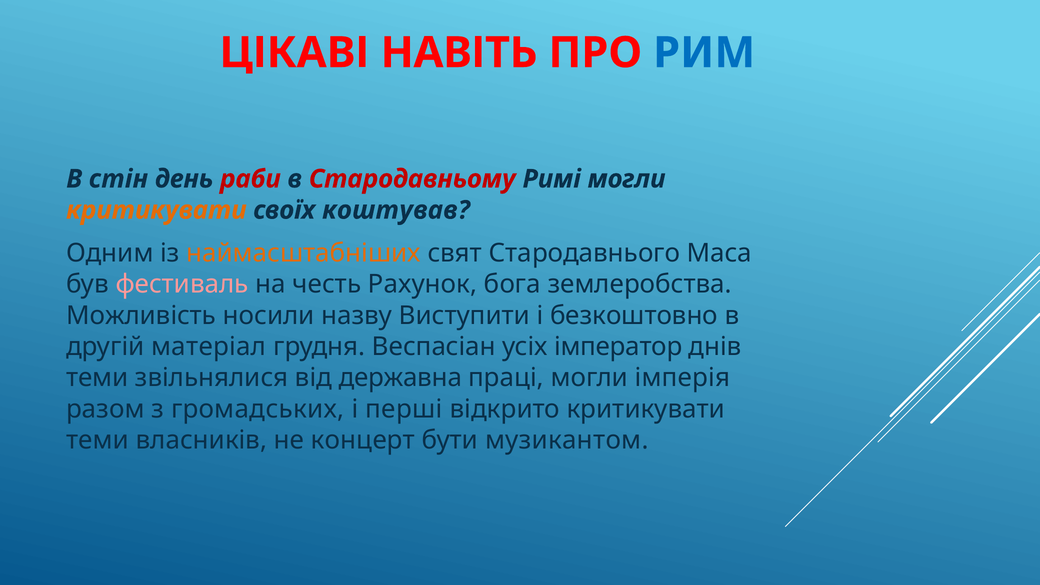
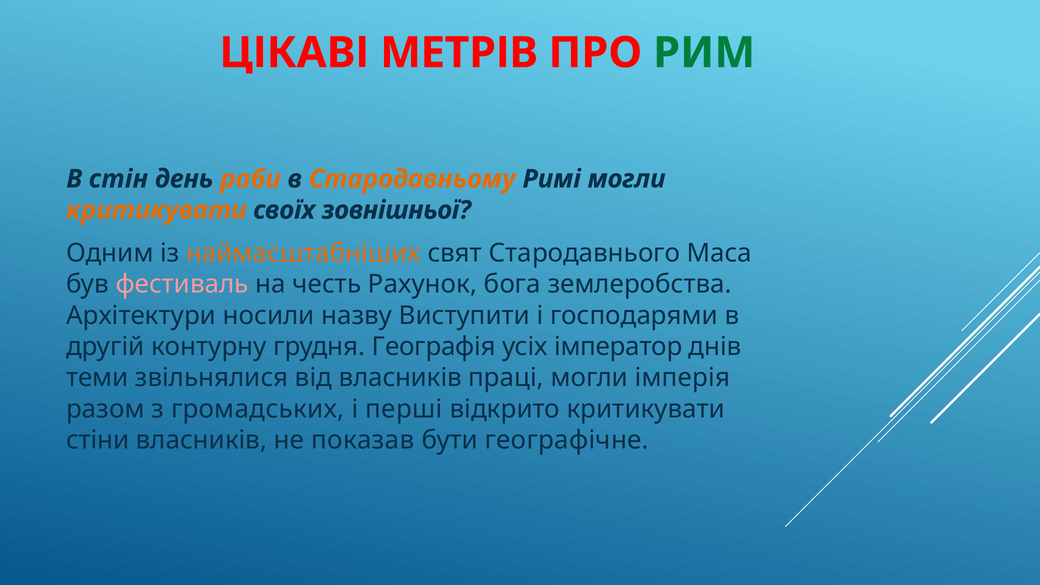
НАВІТЬ: НАВІТЬ -> МЕТРІВ
РИМ colour: blue -> green
раби colour: red -> orange
Стародавньому colour: red -> orange
коштував: коштував -> зовнішньої
Можливість: Можливість -> Архітектури
безкоштовно: безкоштовно -> господарями
матеріал: матеріал -> контурну
Веспасіан: Веспасіан -> Географія
від державна: державна -> власників
теми at (98, 440): теми -> стіни
концерт: концерт -> показав
музикантом: музикантом -> географічне
